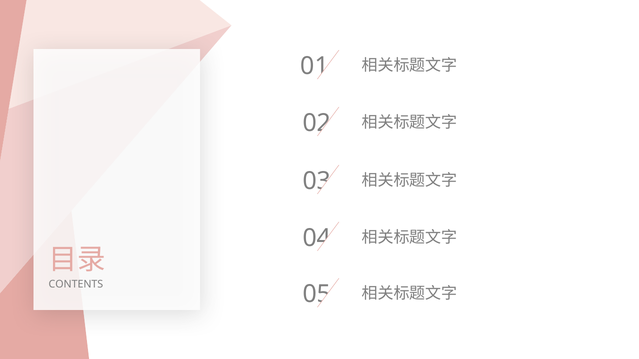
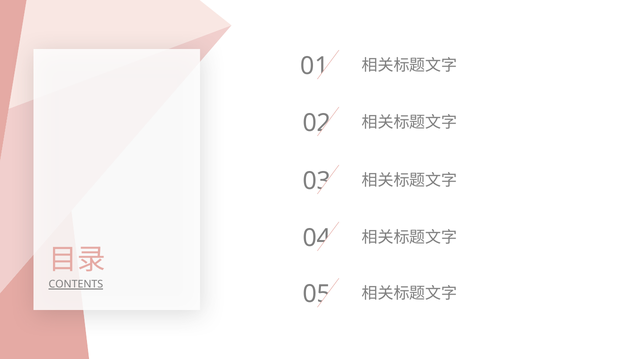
CONTENTS underline: none -> present
